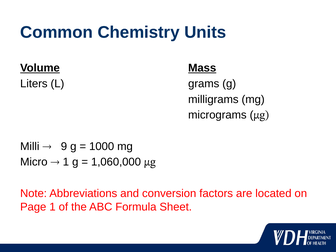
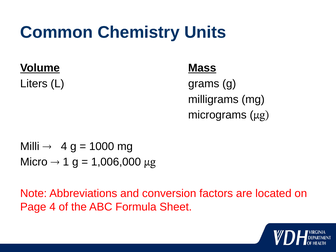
9 at (64, 146): 9 -> 4
1,060,000: 1,060,000 -> 1,006,000
Page 1: 1 -> 4
